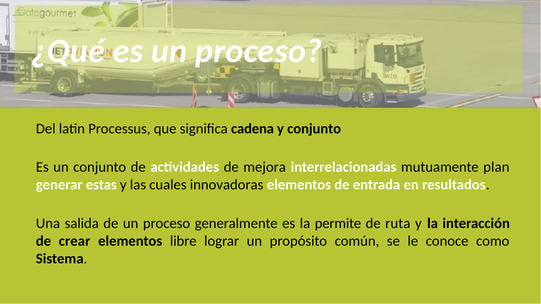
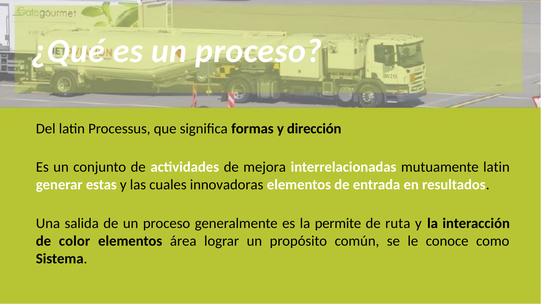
cadena: cadena -> formas
y conjunto: conjunto -> dirección
mutuamente plan: plan -> latin
crear: crear -> color
libre: libre -> área
